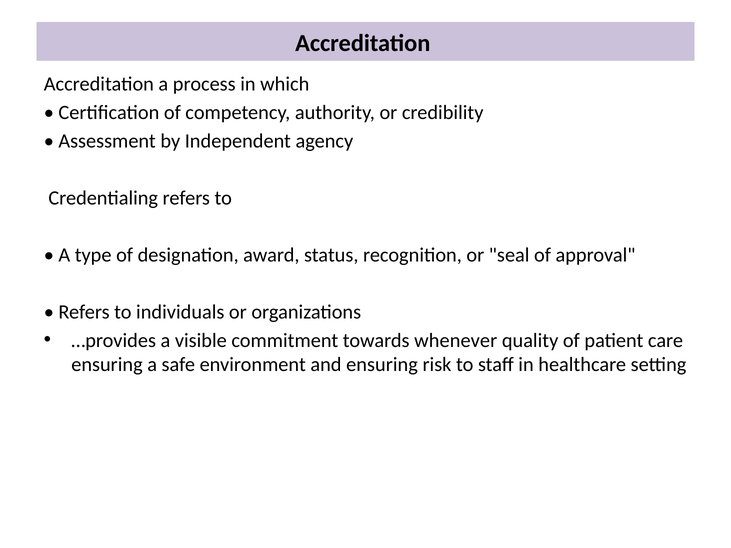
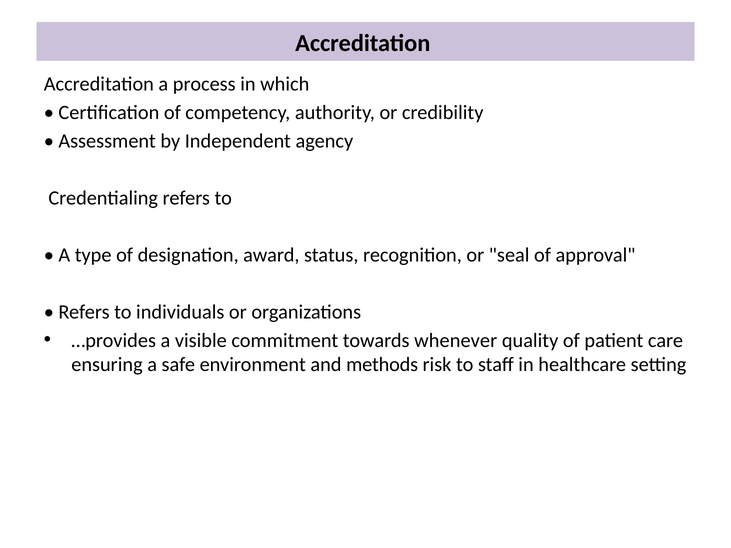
and ensuring: ensuring -> methods
